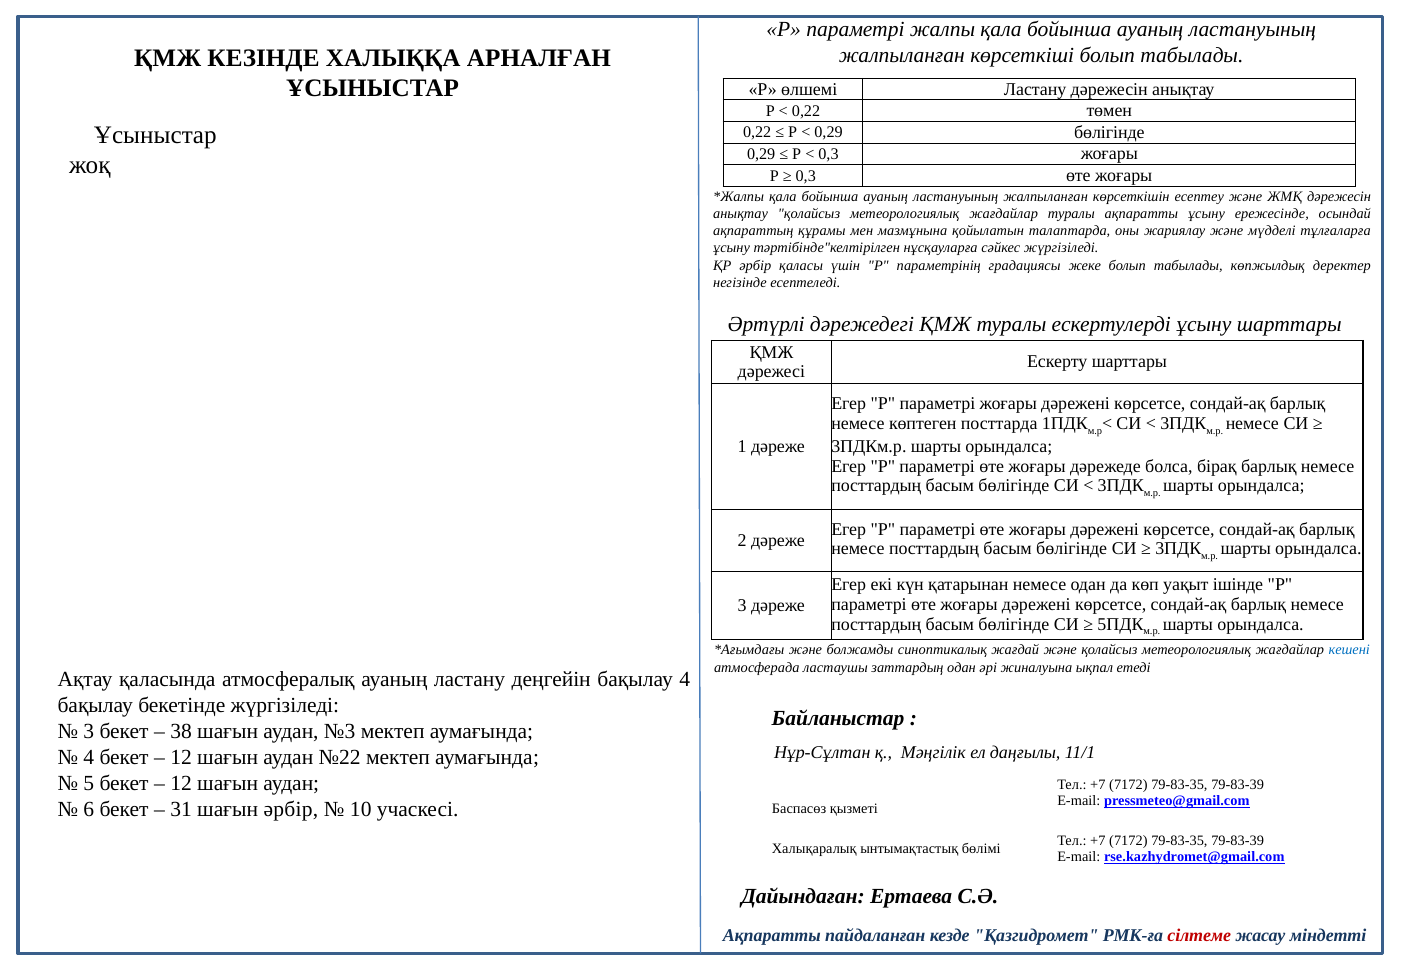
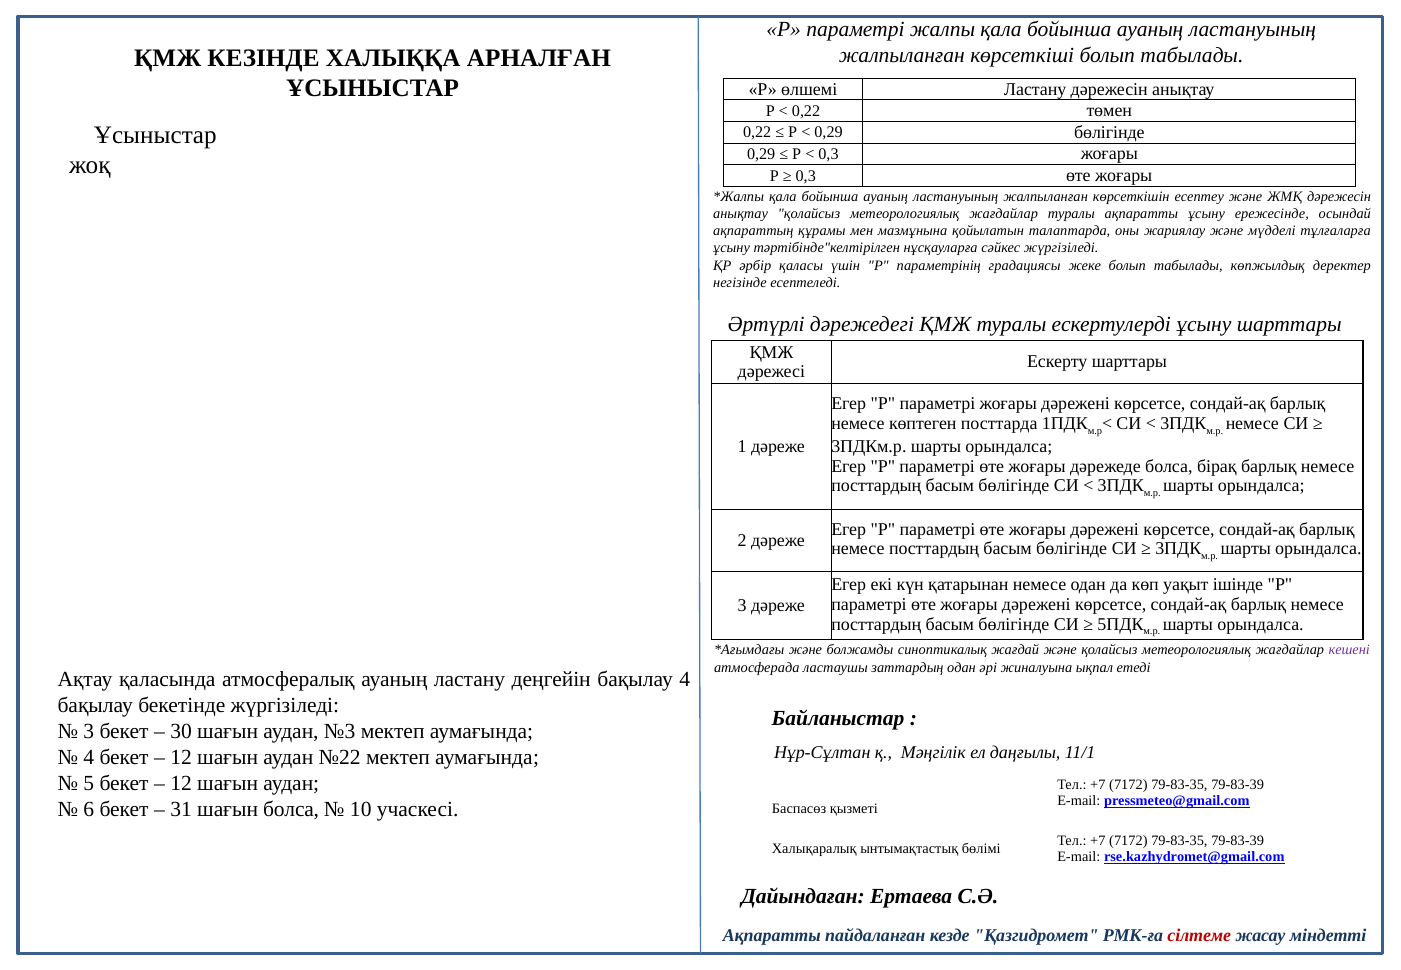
кешені colour: blue -> purple
38: 38 -> 30
шағын әрбір: әрбір -> болса
